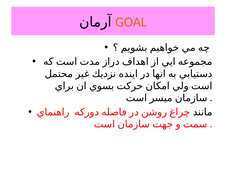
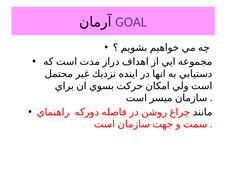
GOAL colour: orange -> purple
